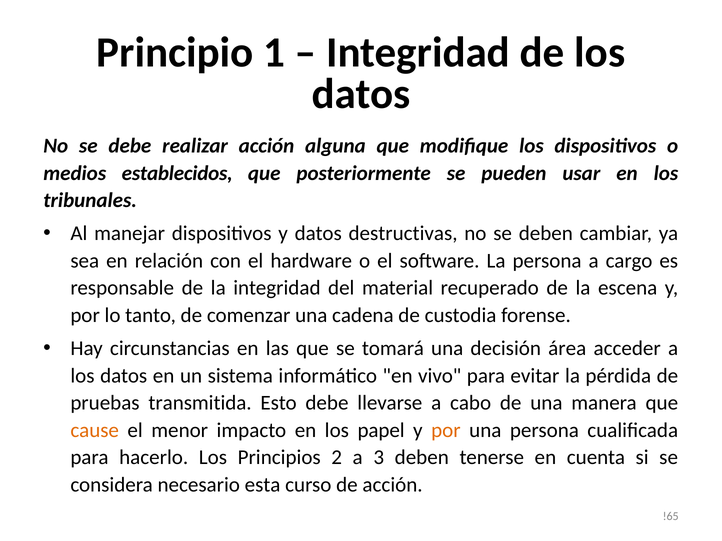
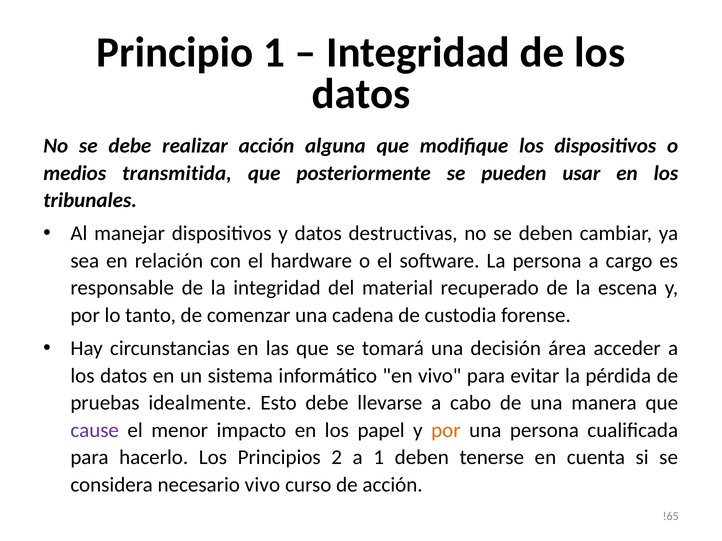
establecidos: establecidos -> transmitida
transmitida: transmitida -> idealmente
cause colour: orange -> purple
a 3: 3 -> 1
necesario esta: esta -> vivo
